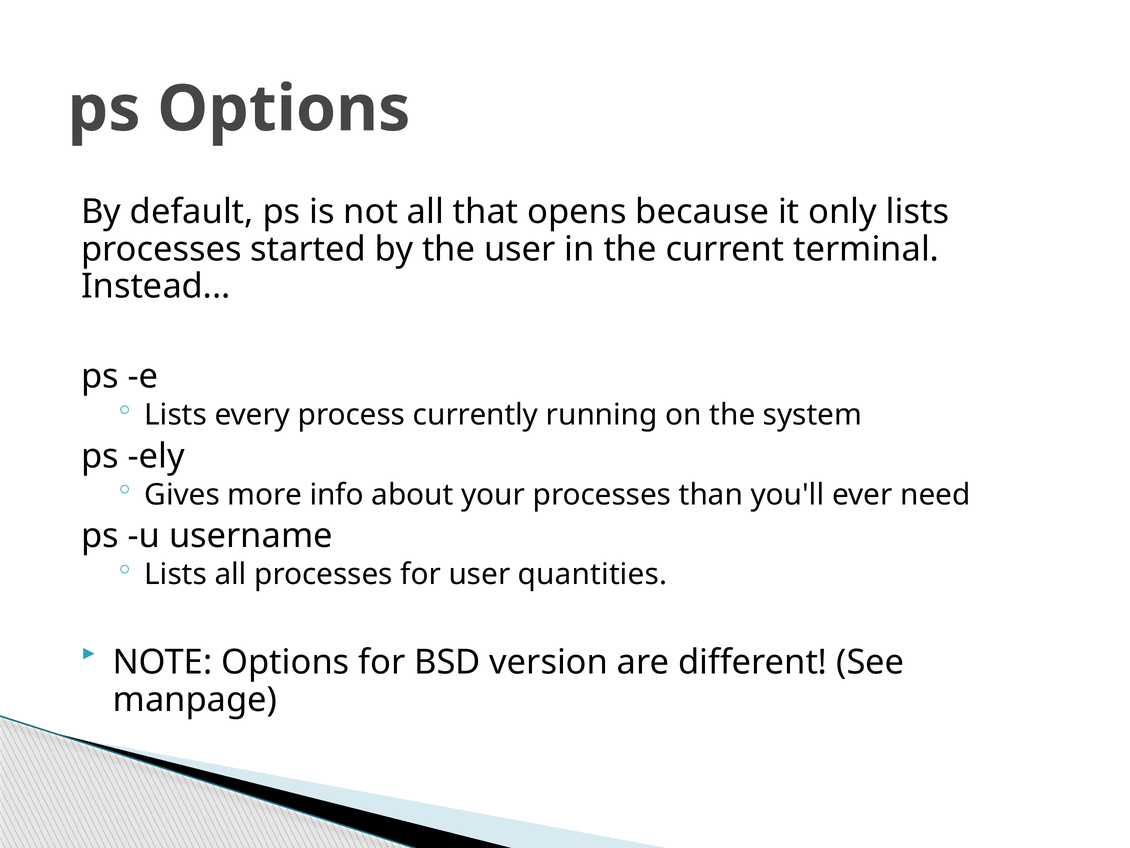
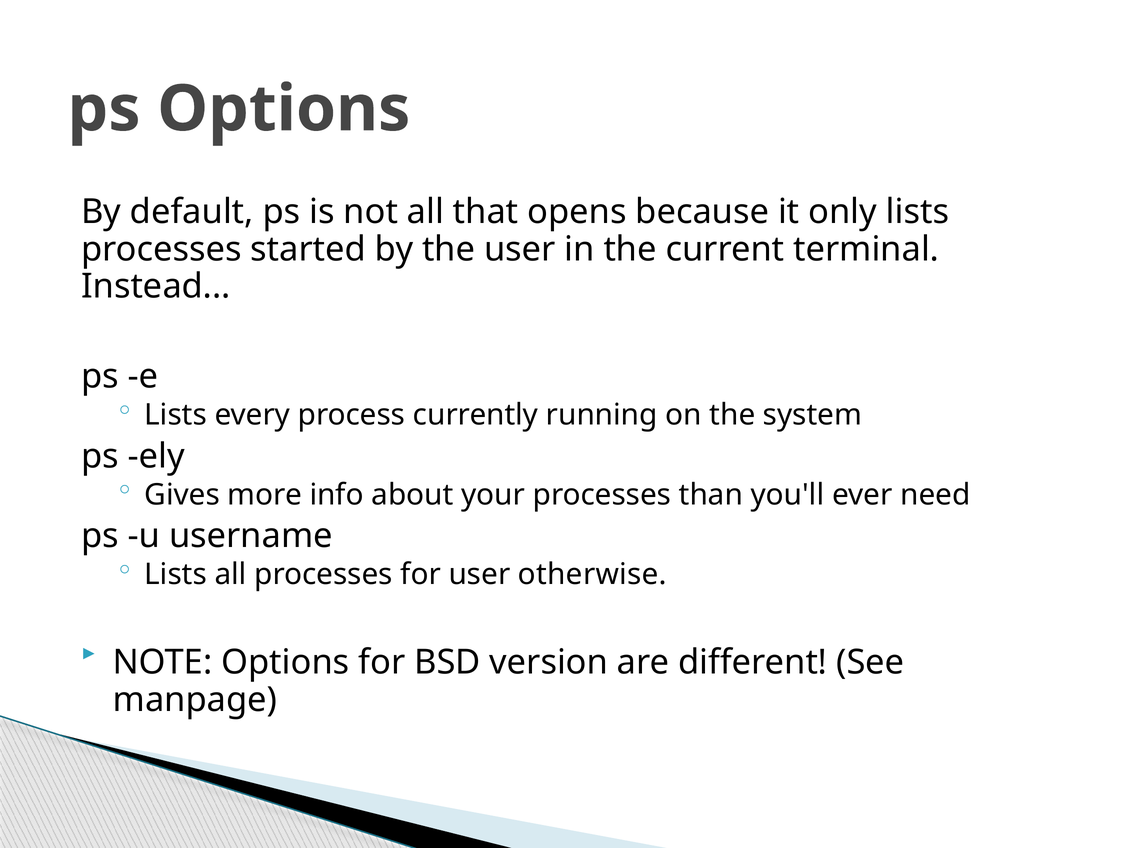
quantities: quantities -> otherwise
